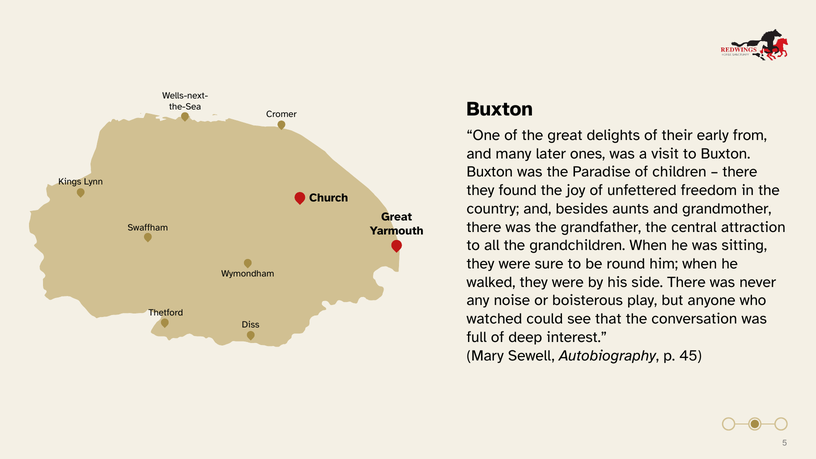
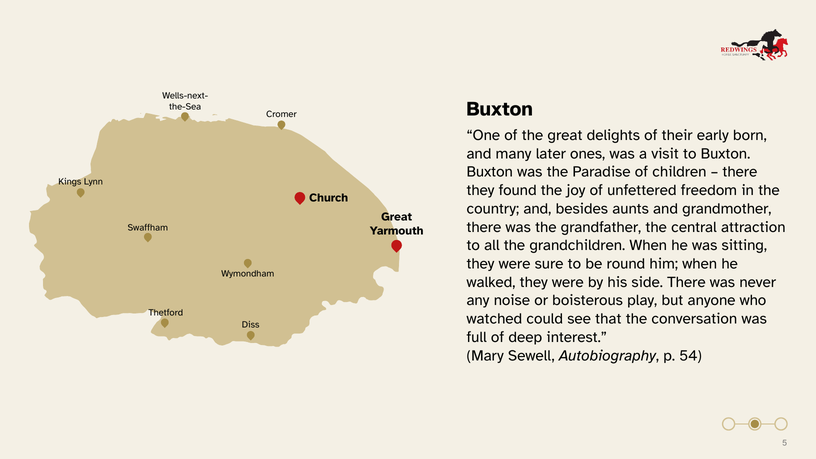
from: from -> born
45: 45 -> 54
